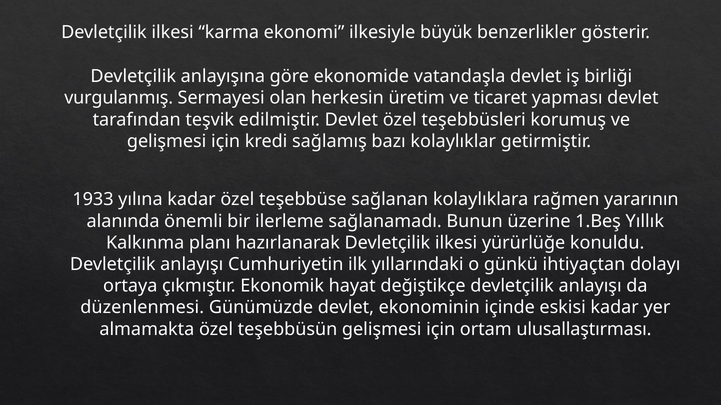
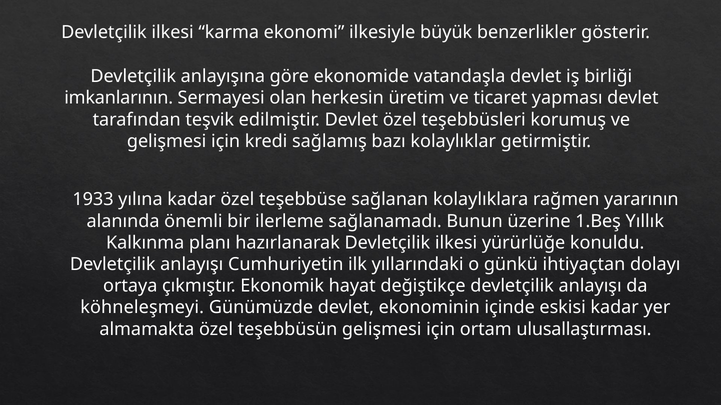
vurgulanmış: vurgulanmış -> imkanlarının
düzenlenmesi: düzenlenmesi -> köhneleşmeyi
